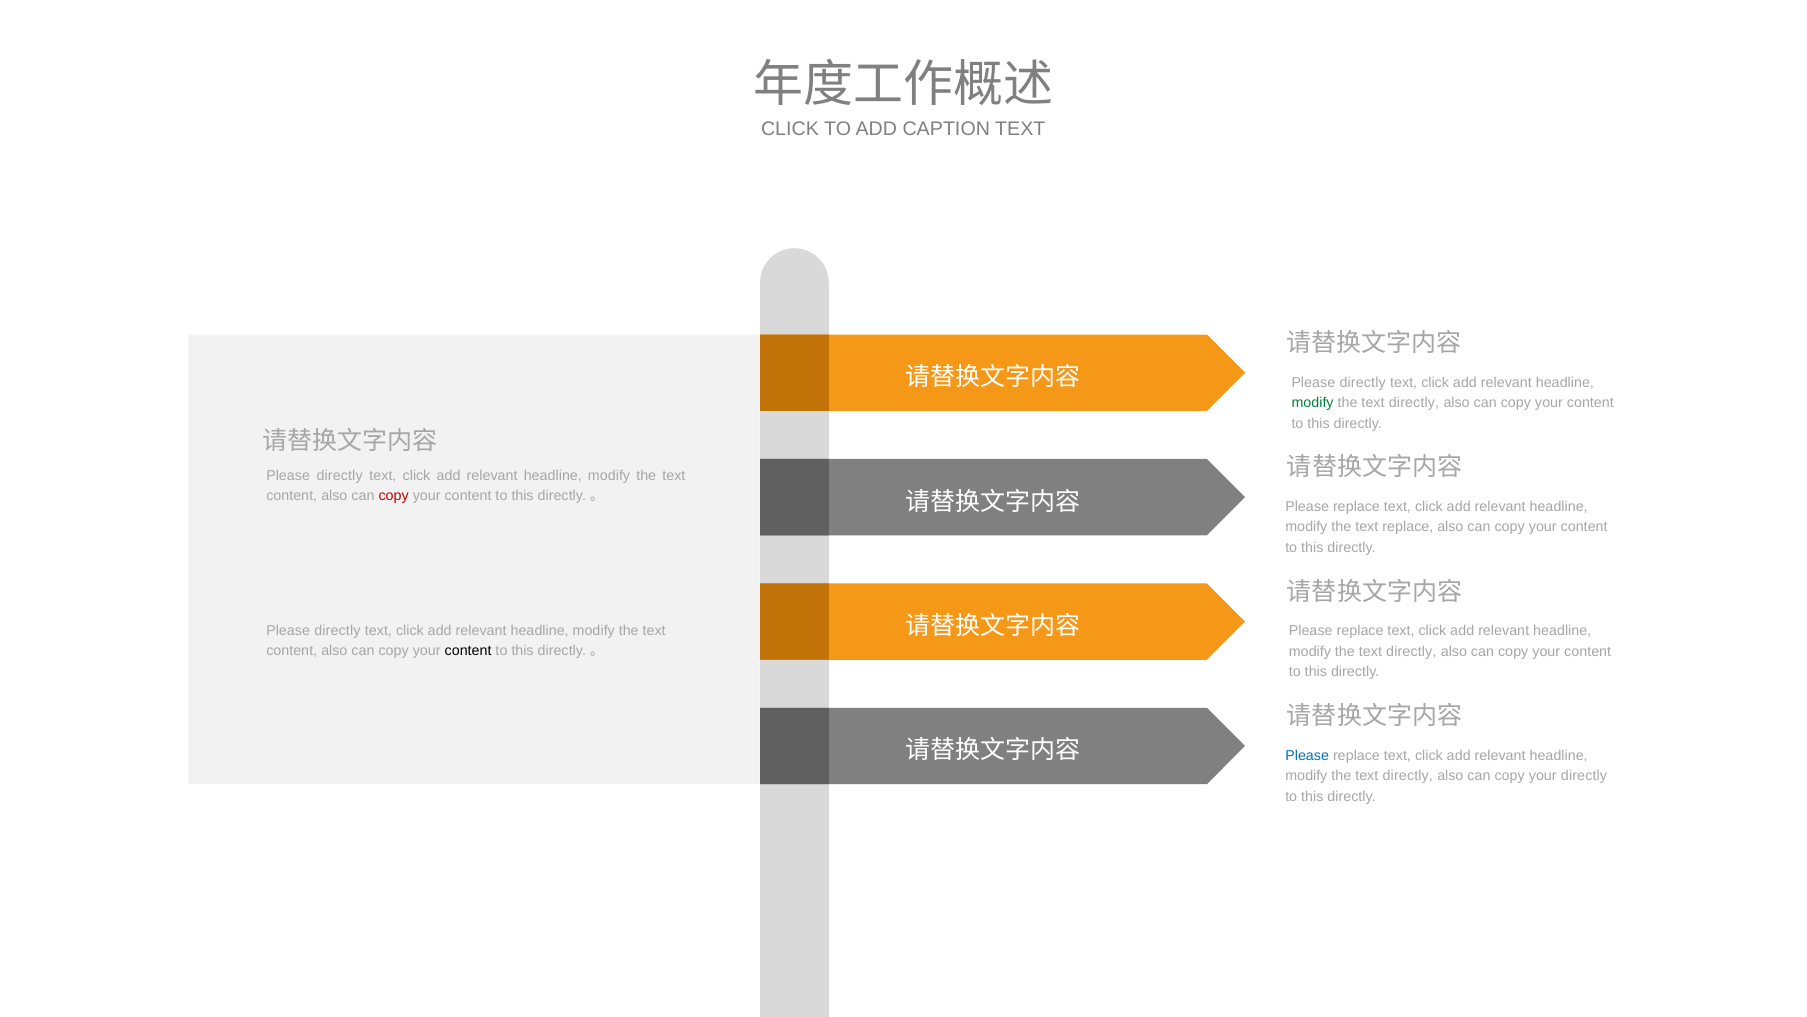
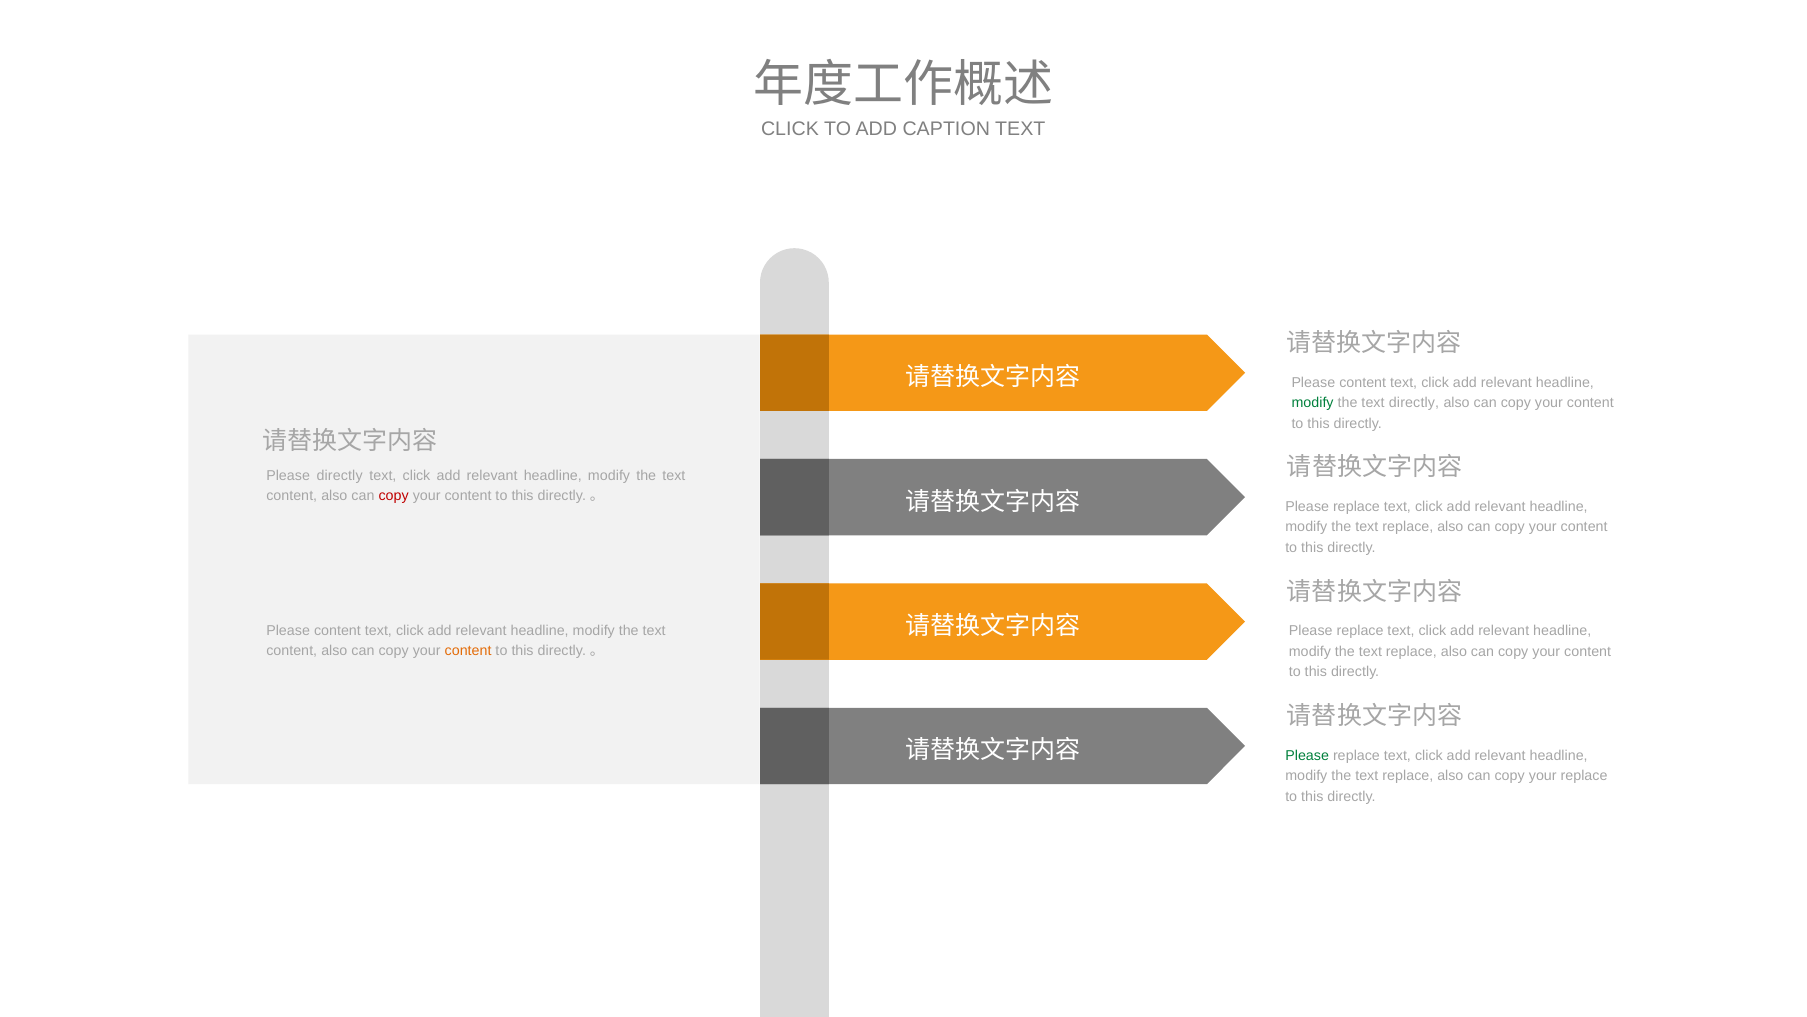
directly at (1363, 382): directly -> content
directly at (337, 630): directly -> content
content at (468, 651) colour: black -> orange
directly at (1411, 651): directly -> replace
Please at (1307, 755) colour: blue -> green
directly at (1408, 776): directly -> replace
your directly: directly -> replace
